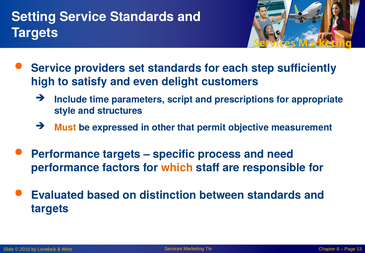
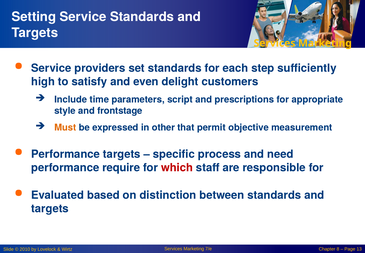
structures: structures -> frontstage
factors: factors -> require
which colour: orange -> red
